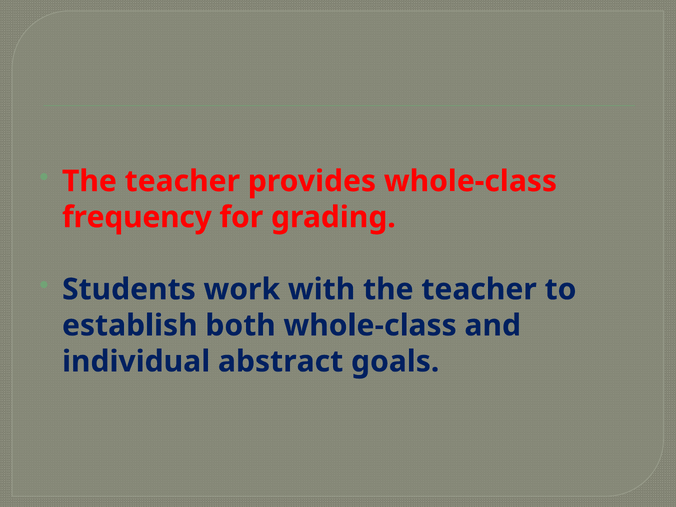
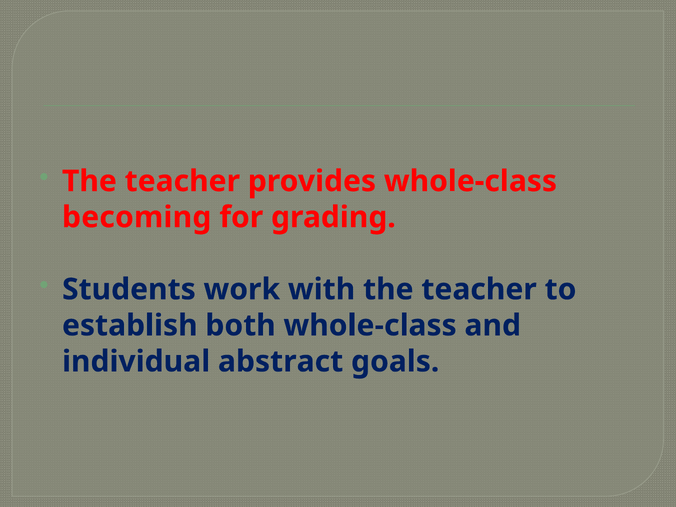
frequency: frequency -> becoming
